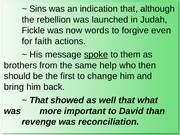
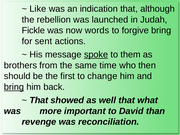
Sins: Sins -> Like
forgive even: even -> bring
faith: faith -> sent
help: help -> time
bring at (14, 87) underline: none -> present
